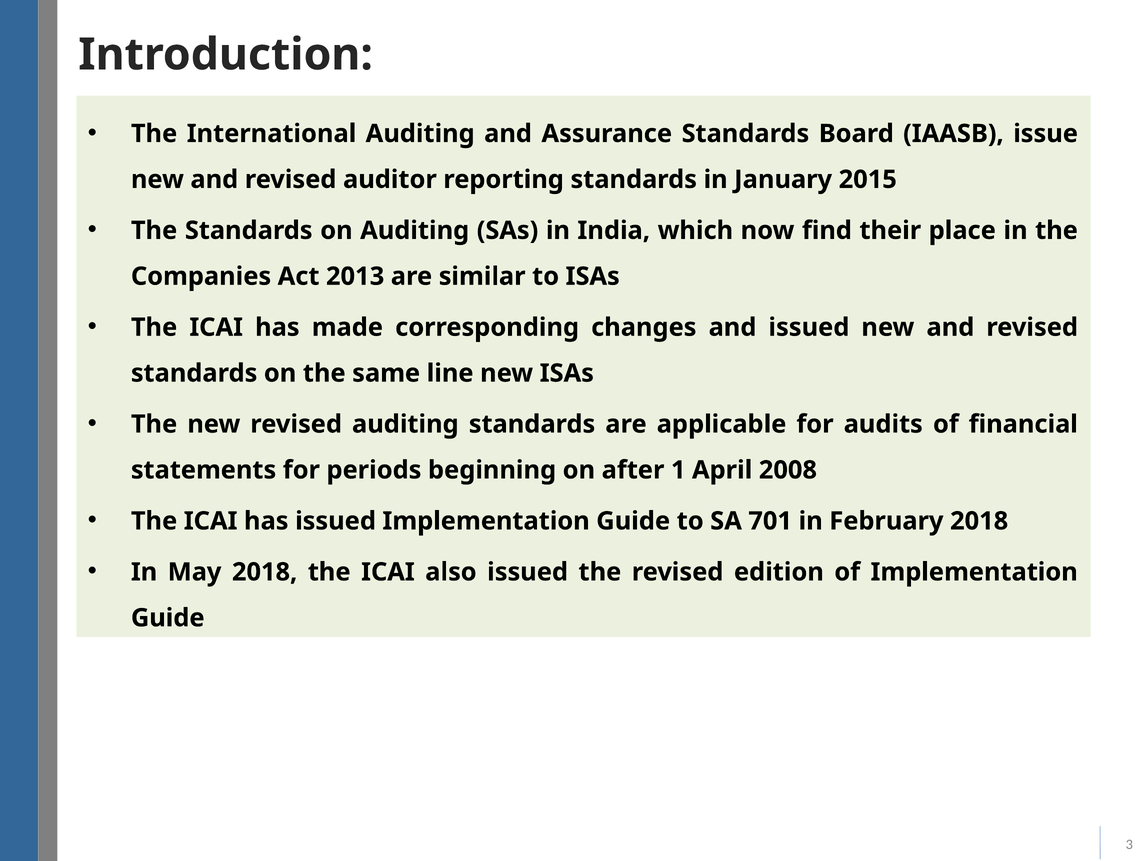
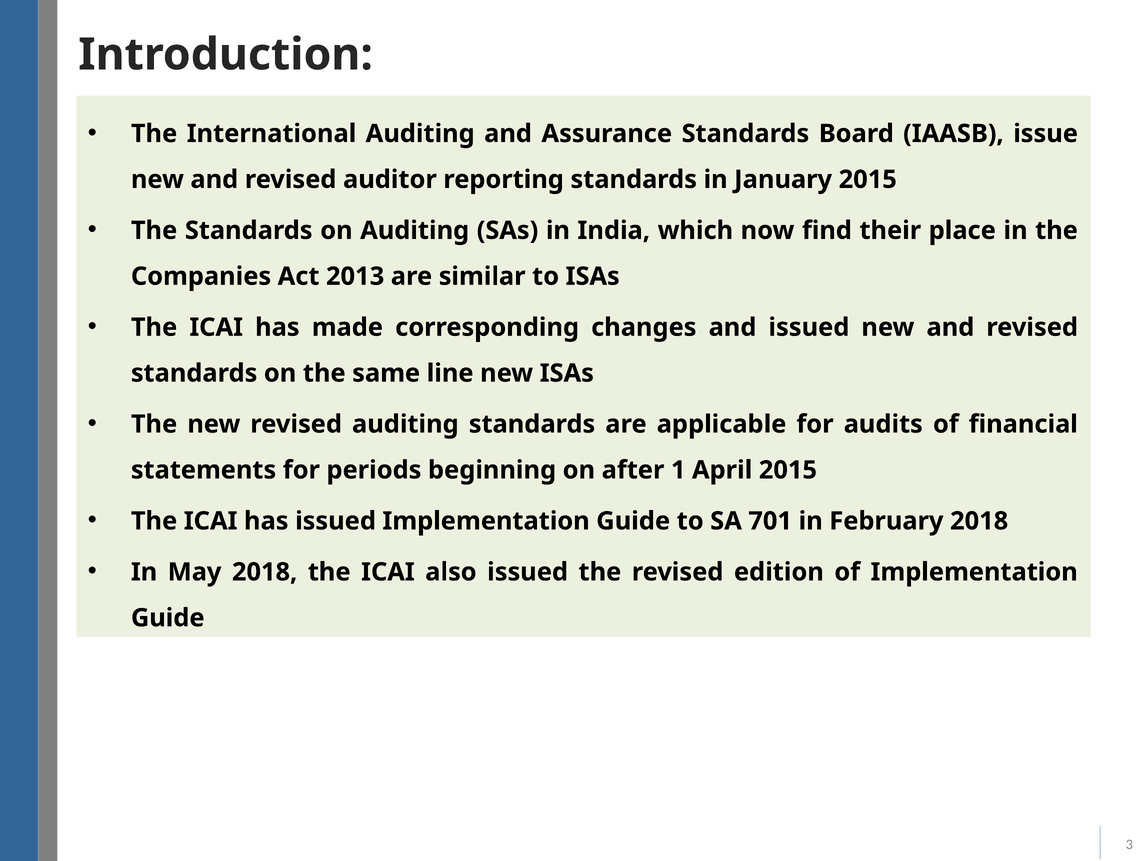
April 2008: 2008 -> 2015
